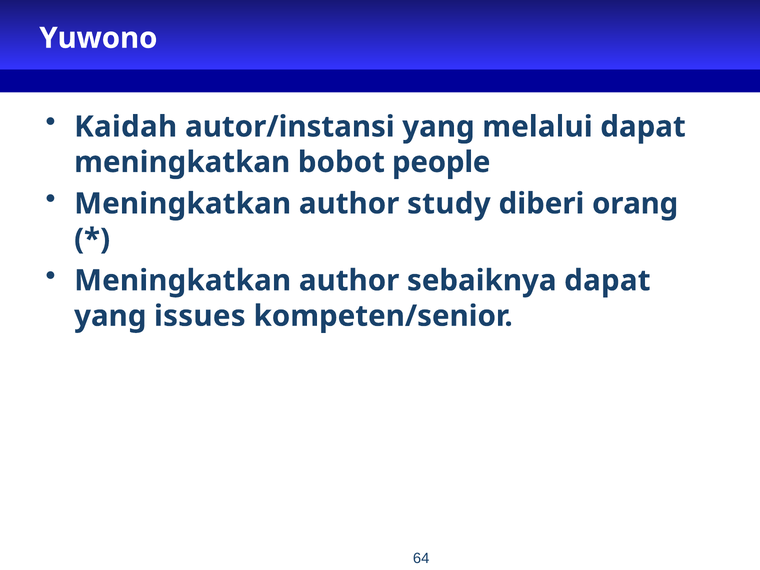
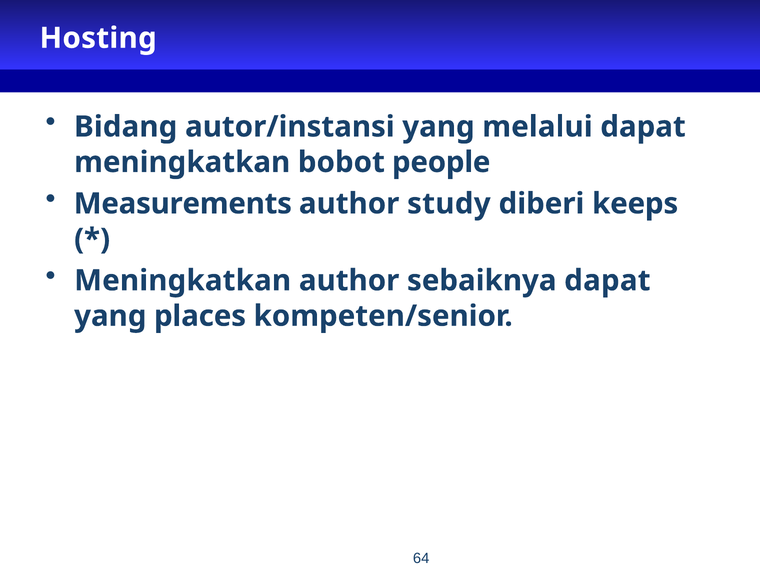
Yuwono: Yuwono -> Hosting
Kaidah: Kaidah -> Bidang
Meningkatkan at (183, 204): Meningkatkan -> Measurements
orang: orang -> keeps
issues: issues -> places
